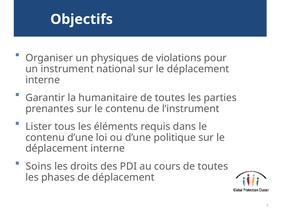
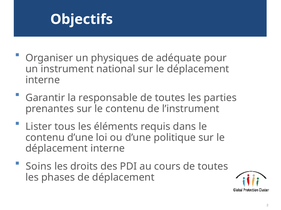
violations: violations -> adéquate
humanitaire: humanitaire -> responsable
